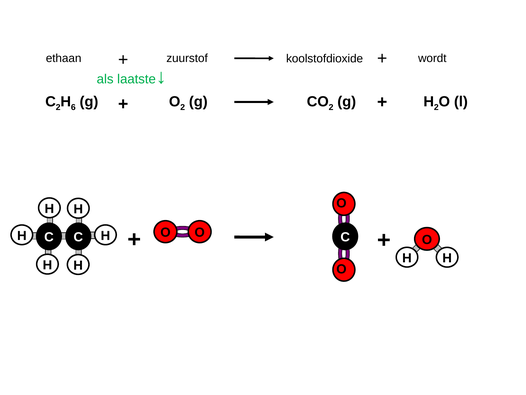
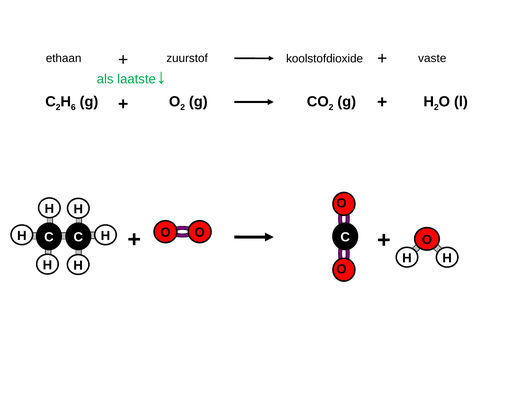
wordt: wordt -> vaste
